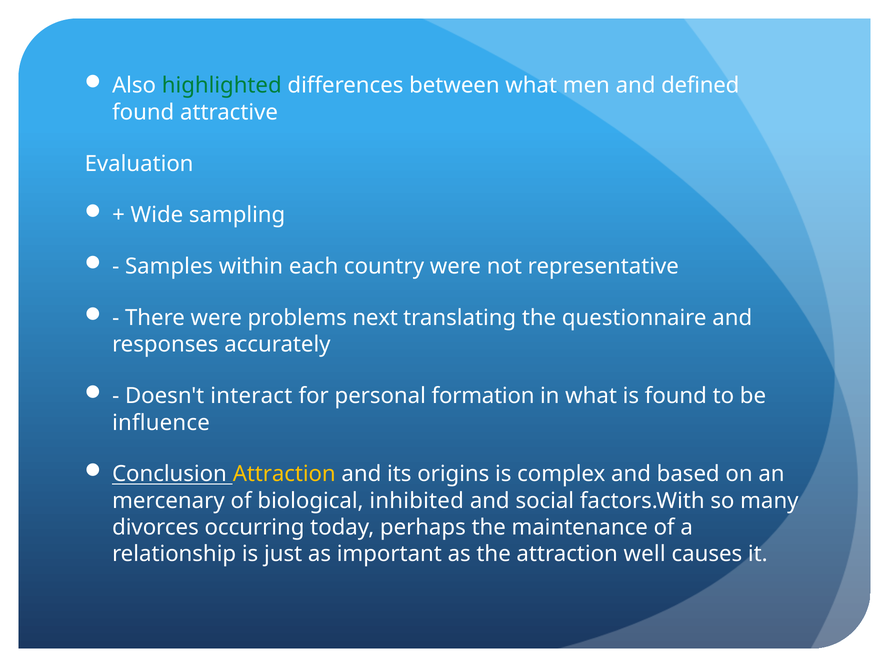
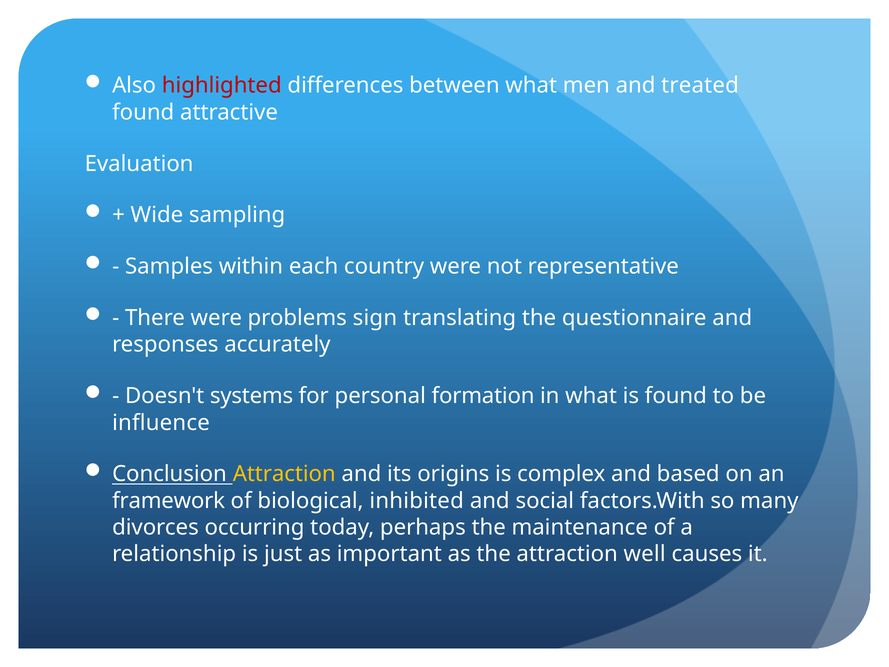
highlighted colour: green -> red
defined: defined -> treated
next: next -> sign
interact: interact -> systems
mercenary: mercenary -> framework
